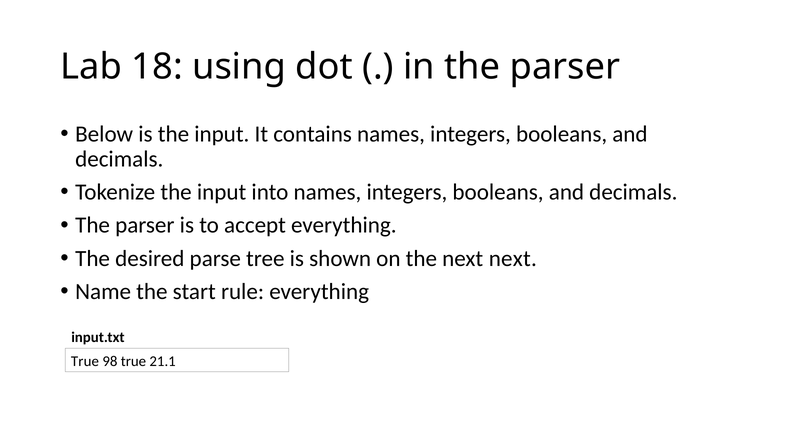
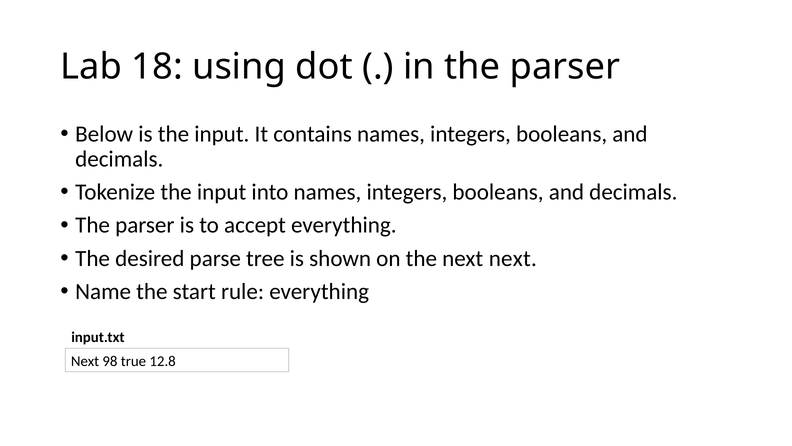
True at (85, 361): True -> Next
21.1: 21.1 -> 12.8
